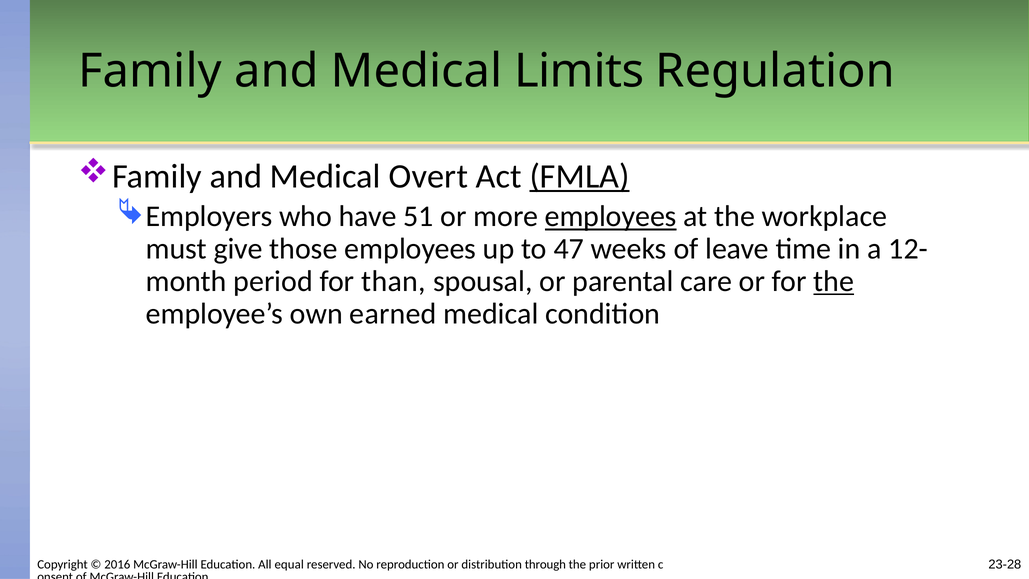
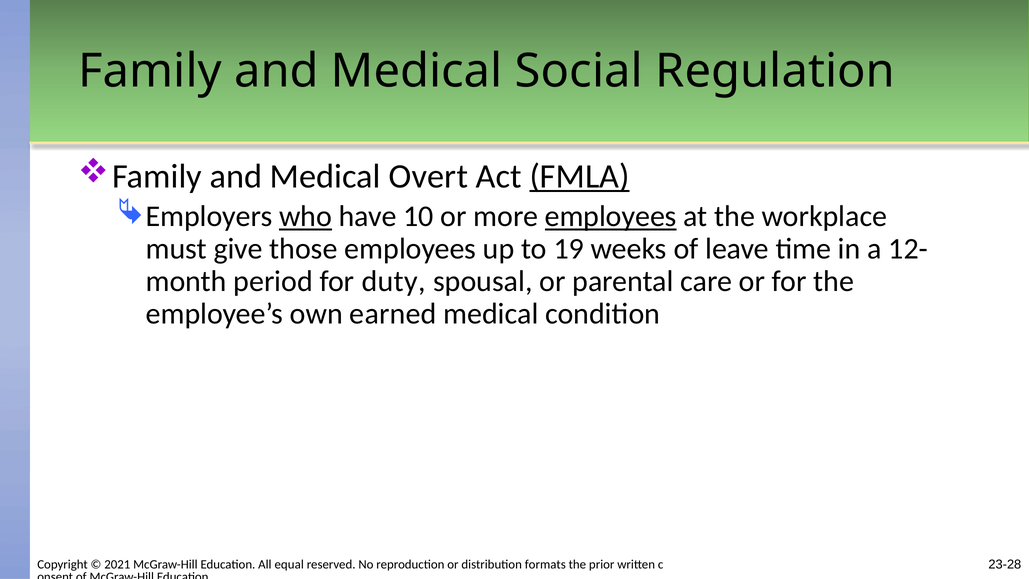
Limits: Limits -> Social
who underline: none -> present
51: 51 -> 10
47: 47 -> 19
than: than -> duty
the at (834, 281) underline: present -> none
2016: 2016 -> 2021
through: through -> formats
